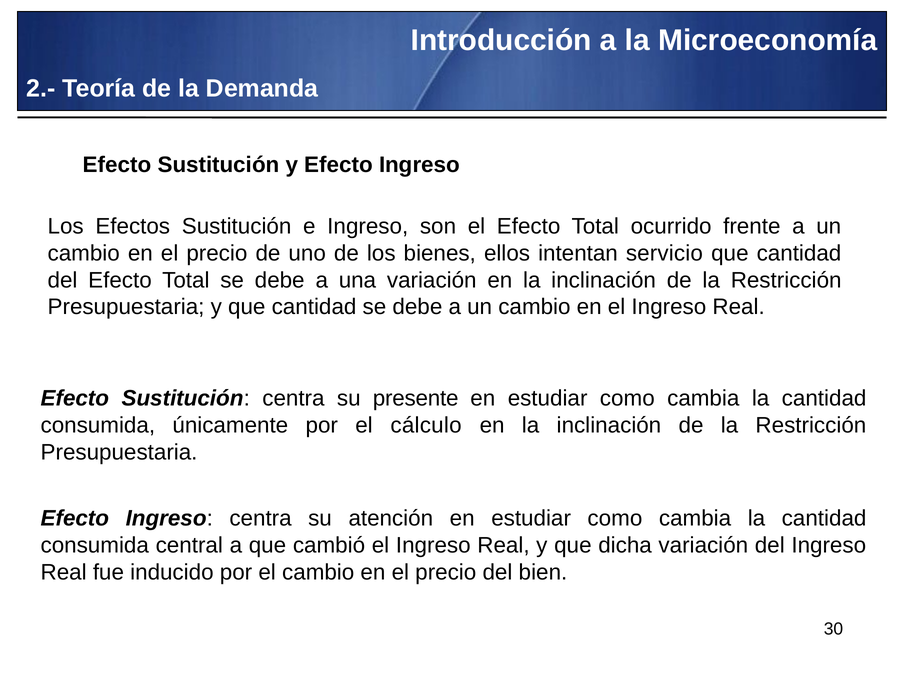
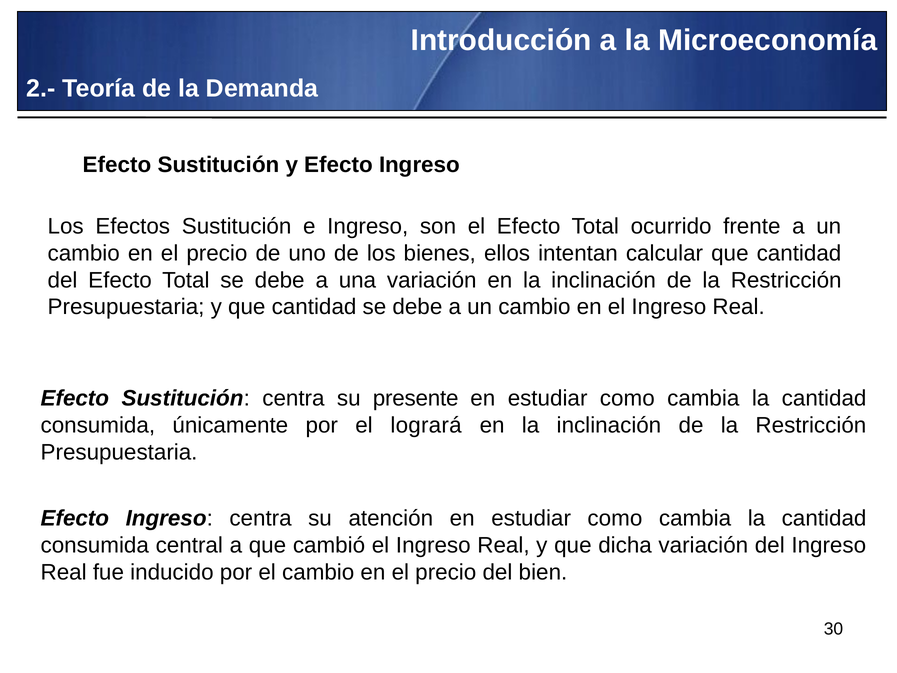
servicio: servicio -> calcular
cálculo: cálculo -> logrará
